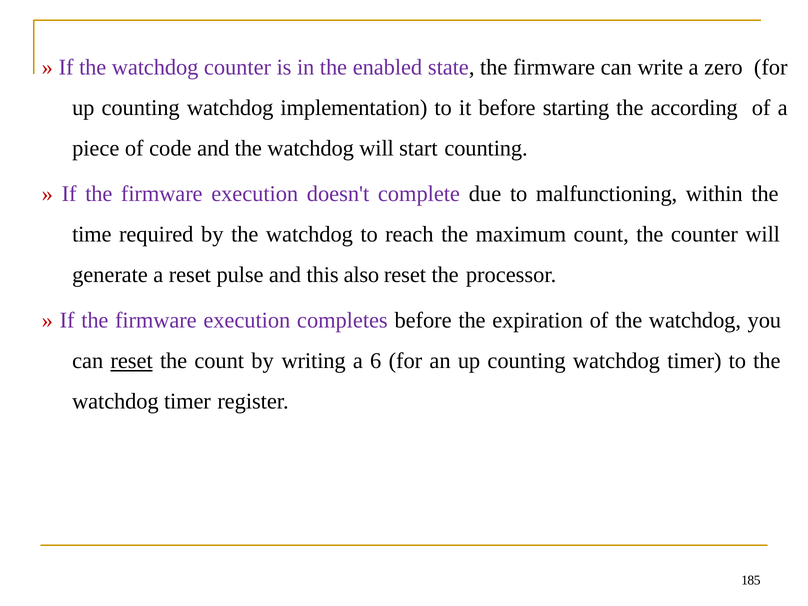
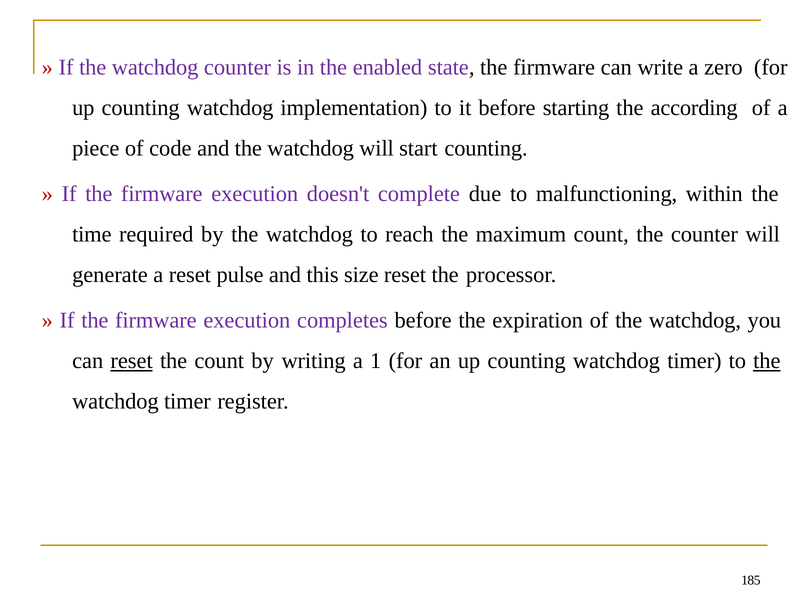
also: also -> size
6: 6 -> 1
the at (767, 361) underline: none -> present
